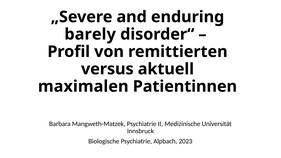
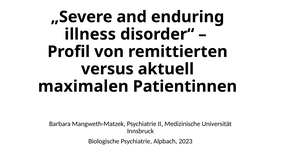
barely: barely -> illness
